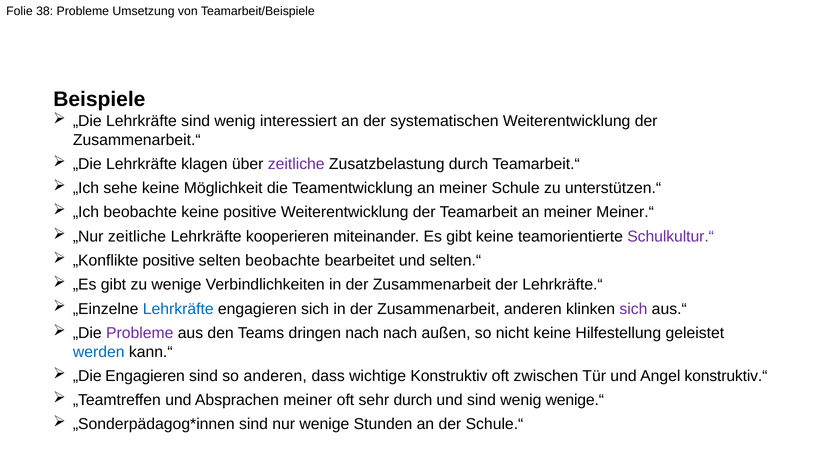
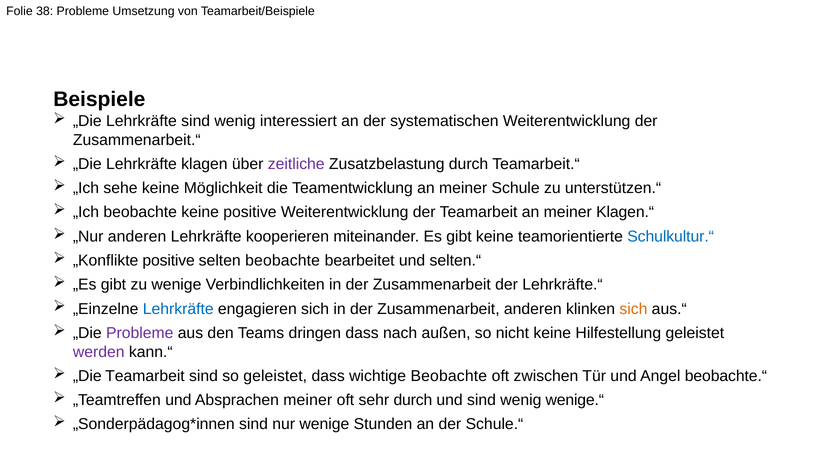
Meiner.“: Meiner.“ -> Klagen.“
„Nur zeitliche: zeitliche -> anderen
Schulkultur.“ colour: purple -> blue
sich at (633, 309) colour: purple -> orange
dringen nach: nach -> dass
werden colour: blue -> purple
„Die Engagieren: Engagieren -> Teamarbeit
so anderen: anderen -> geleistet
wichtige Konstruktiv: Konstruktiv -> Beobachte
konstruktiv.“: konstruktiv.“ -> beobachte.“
